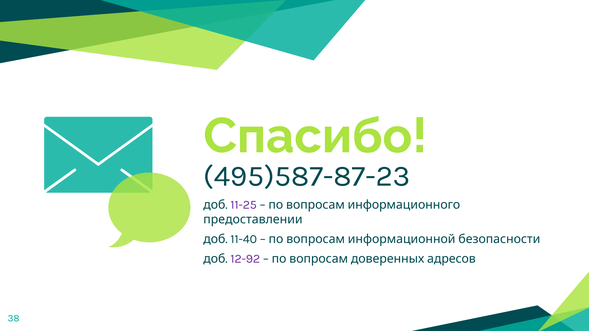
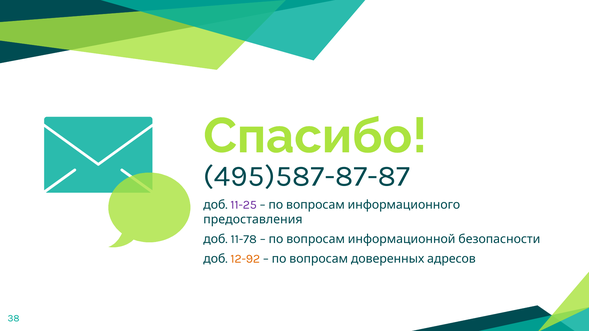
495)587-87-23: 495)587-87-23 -> 495)587-87-87
предоставлении: предоставлении -> предоставления
11-40: 11-40 -> 11-78
12-92 colour: purple -> orange
